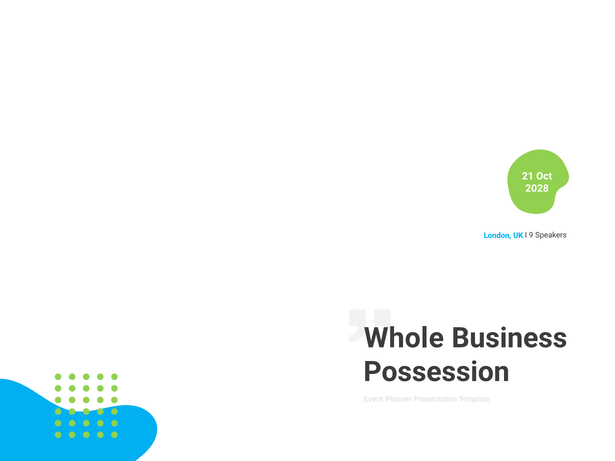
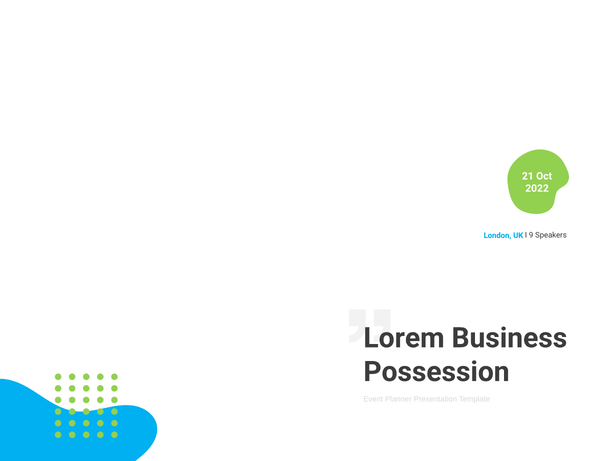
2028: 2028 -> 2022
Whole: Whole -> Lorem
